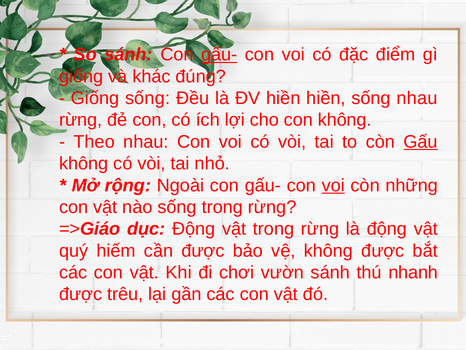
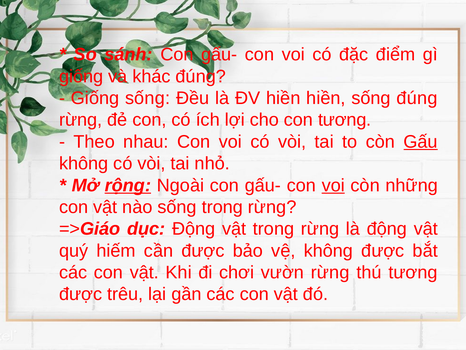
gấu- at (219, 55) underline: present -> none
sống nhau: nhau -> đúng
con không: không -> tương
rộng underline: none -> present
vườn sánh: sánh -> rừng
thú nhanh: nhanh -> tương
